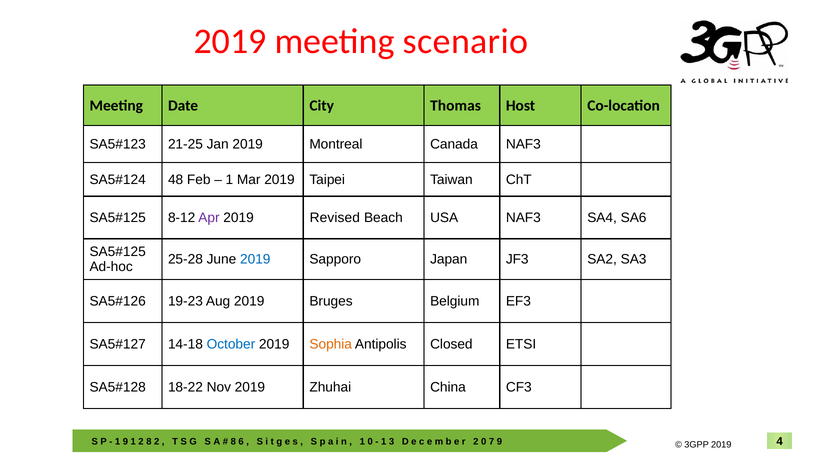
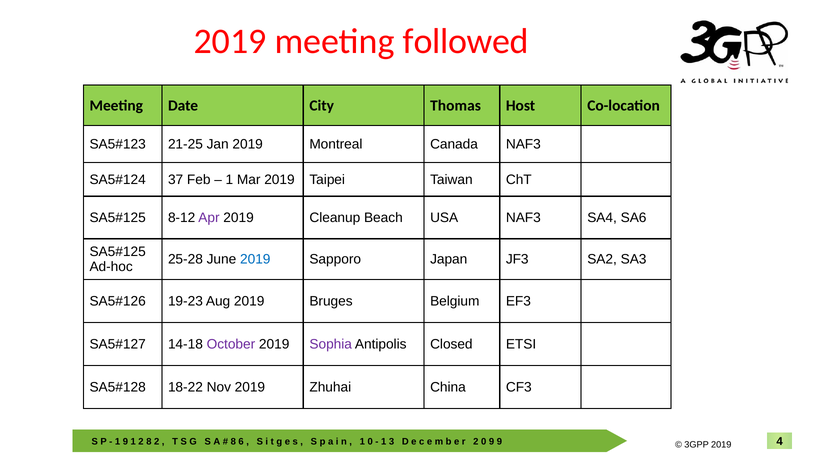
scenario: scenario -> followed
48: 48 -> 37
Revised: Revised -> Cleanup
October colour: blue -> purple
Sophia colour: orange -> purple
7 at (492, 442): 7 -> 9
